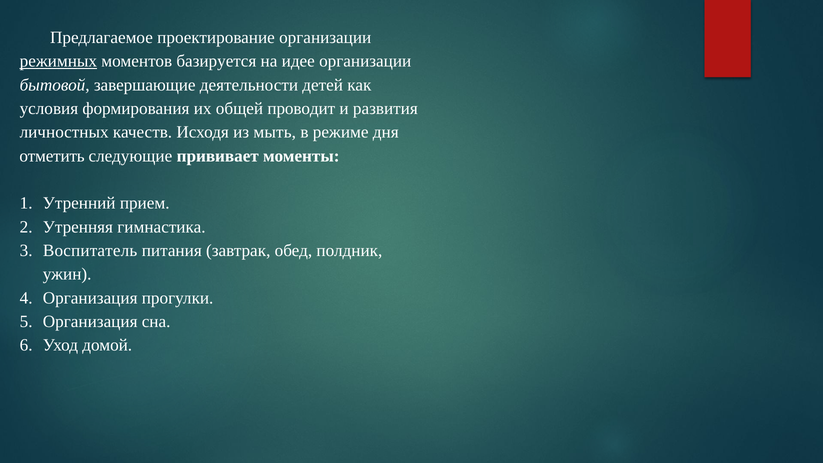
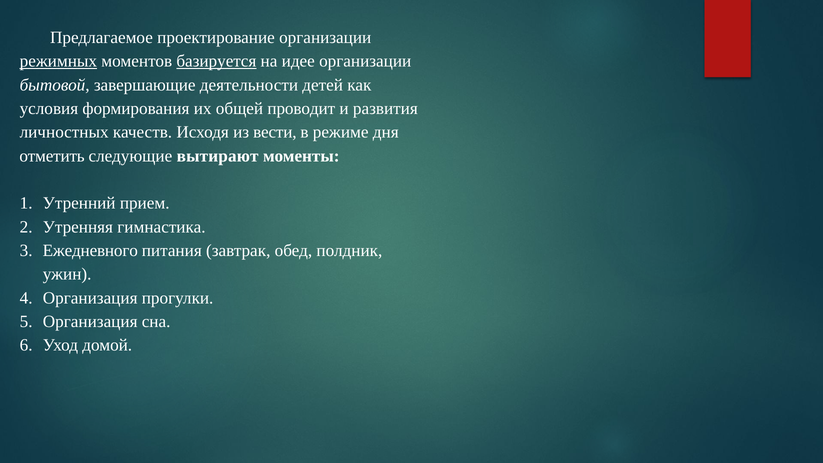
базируется underline: none -> present
мыть: мыть -> вести
прививает: прививает -> вытирают
Воспитатель: Воспитатель -> Ежедневного
